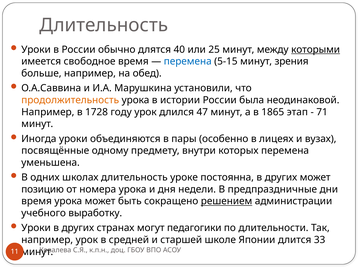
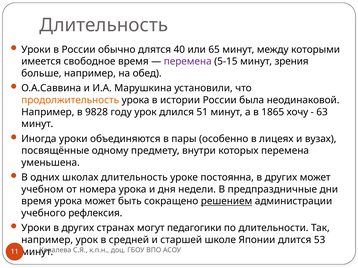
25: 25 -> 65
которыми underline: present -> none
перемена at (188, 62) colour: blue -> purple
1728: 1728 -> 9828
47: 47 -> 51
этап: этап -> хочу
71: 71 -> 63
позицию: позицию -> учебном
выработку: выработку -> рефлексия
33: 33 -> 53
